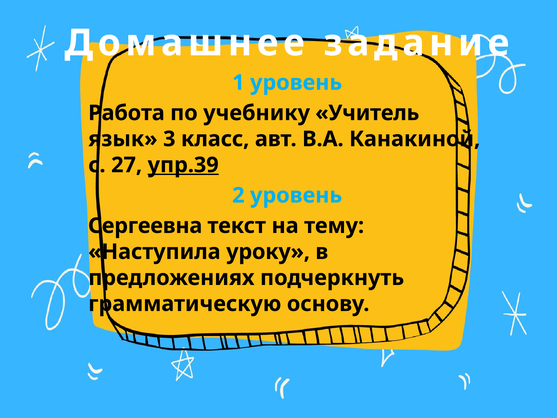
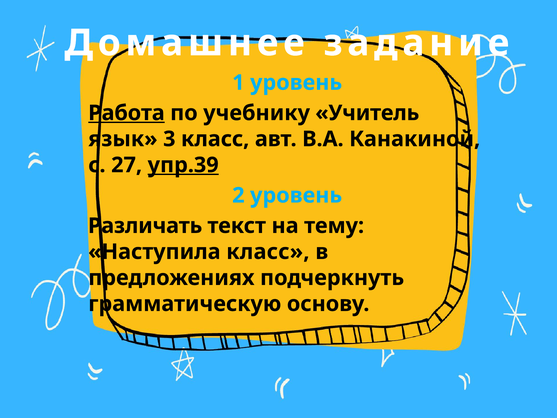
Работа underline: none -> present
Сергеевна: Сергеевна -> Различать
Наступила уроку: уроку -> класс
